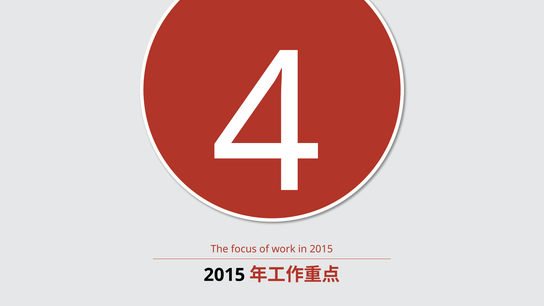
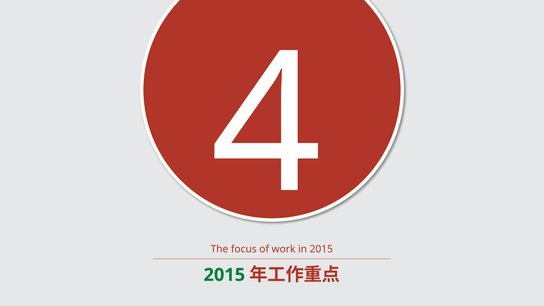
2015 at (224, 275) colour: black -> green
